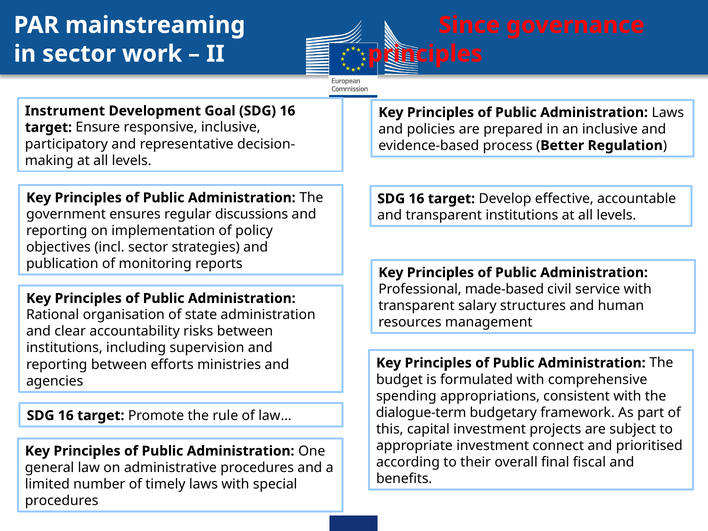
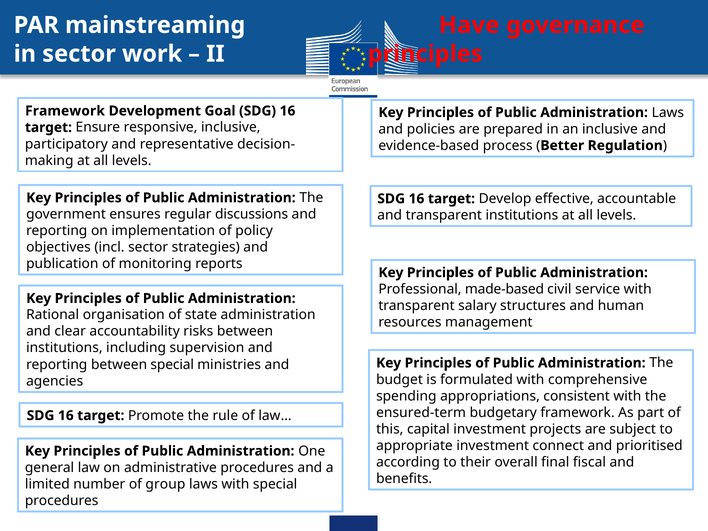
Since: Since -> Have
Instrument at (65, 111): Instrument -> Framework
between efforts: efforts -> special
dialogue-term: dialogue-term -> ensured-term
timely: timely -> group
